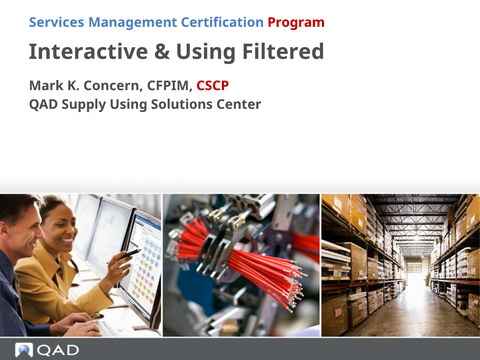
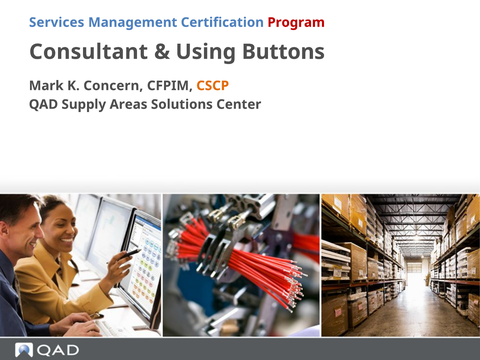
Interactive: Interactive -> Consultant
Filtered: Filtered -> Buttons
CSCP colour: red -> orange
Supply Using: Using -> Areas
